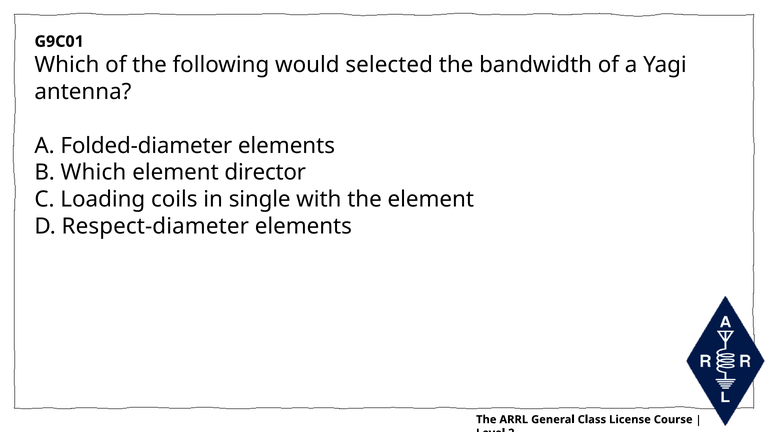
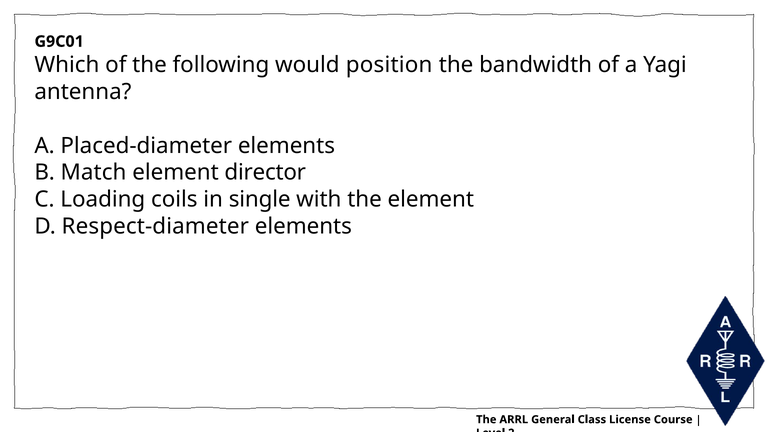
selected: selected -> position
Folded-diameter: Folded-diameter -> Placed-diameter
B Which: Which -> Match
